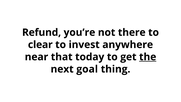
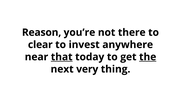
Refund: Refund -> Reason
that underline: none -> present
goal: goal -> very
